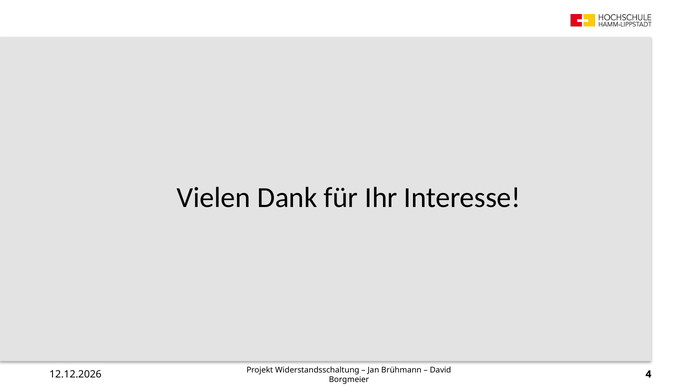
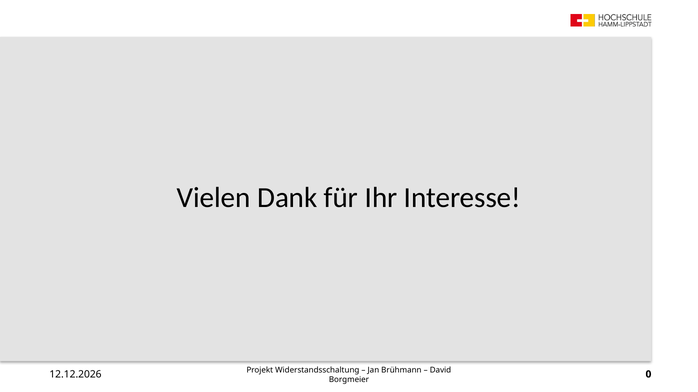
4: 4 -> 0
